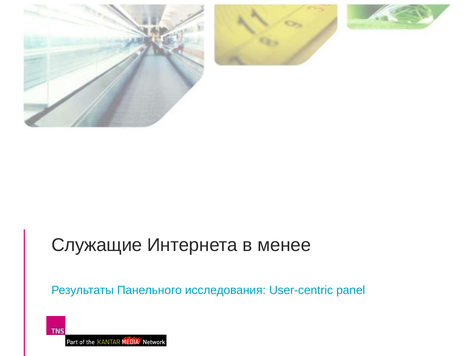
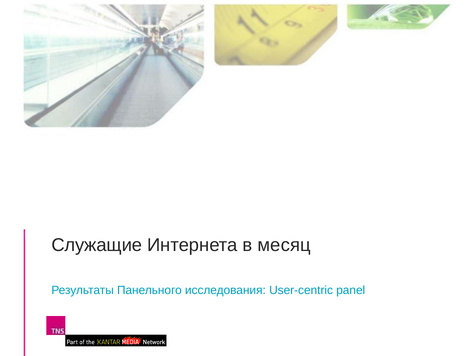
менее: менее -> месяц
